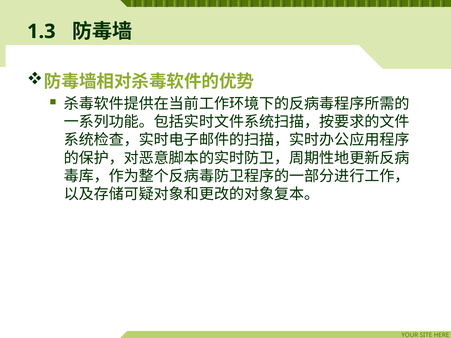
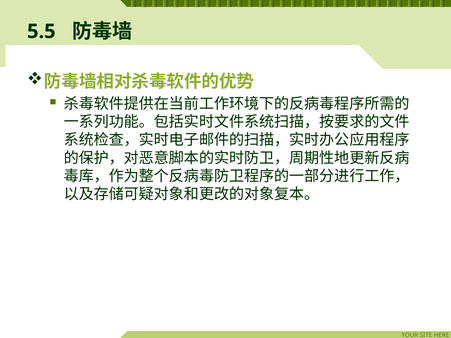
1.3: 1.3 -> 5.5
